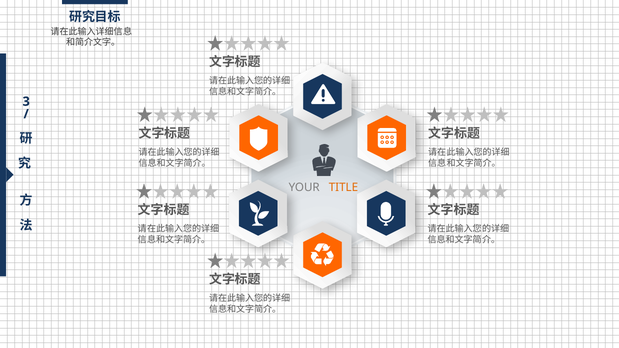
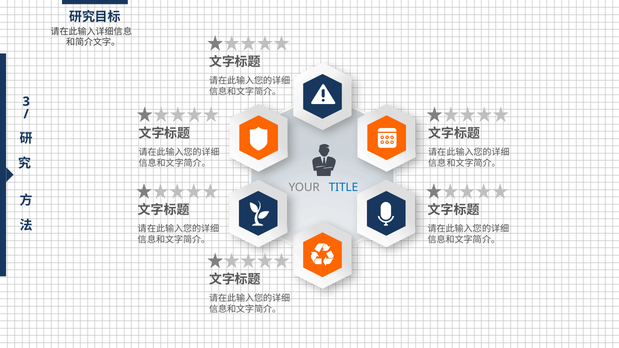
TITLE colour: orange -> blue
